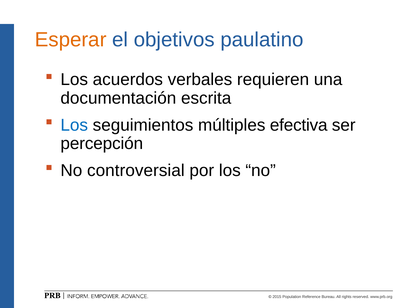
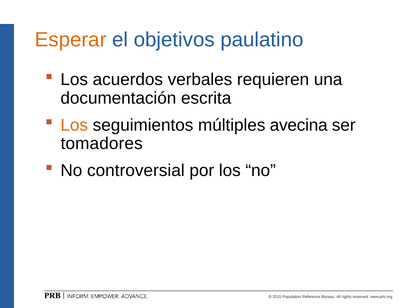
Los at (74, 125) colour: blue -> orange
efectiva: efectiva -> avecina
percepción: percepción -> tomadores
